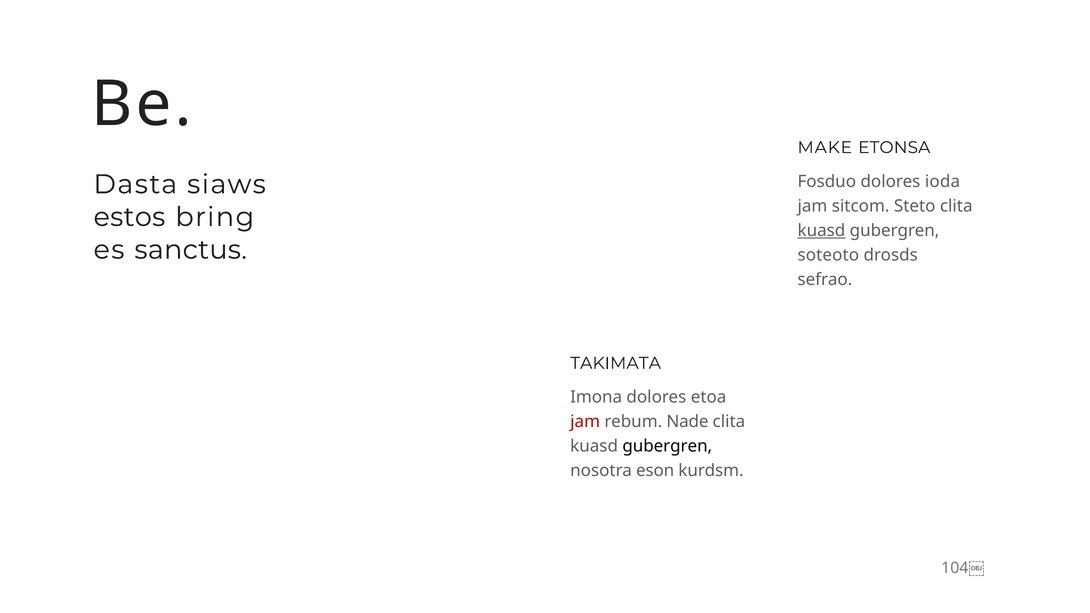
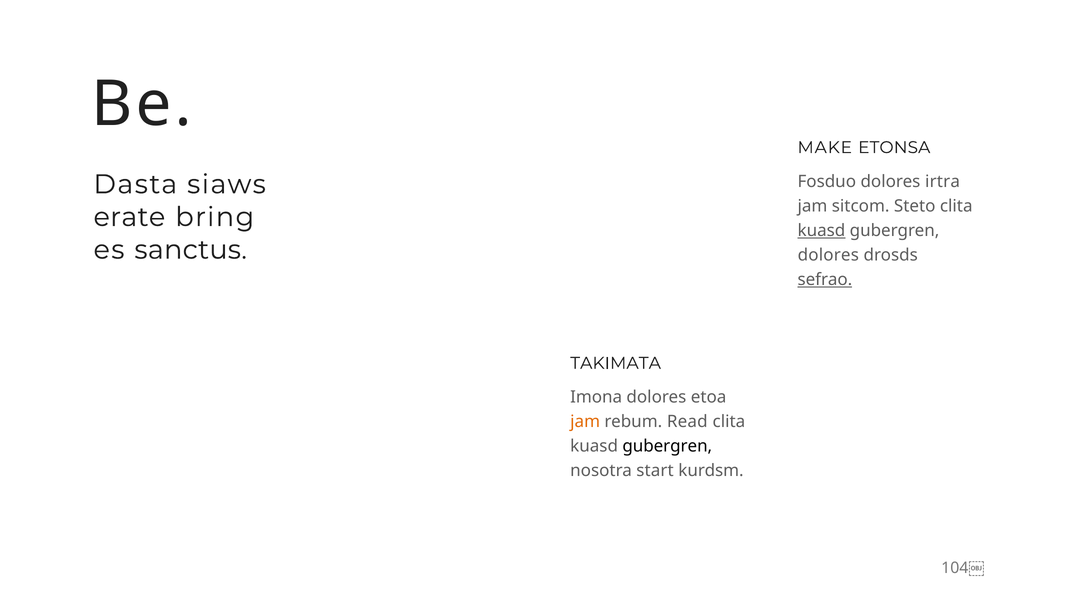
ioda: ioda -> irtra
estos: estos -> erate
soteoto at (828, 255): soteoto -> dolores
sefrao underline: none -> present
jam at (585, 422) colour: red -> orange
Nade: Nade -> Read
eson: eson -> start
